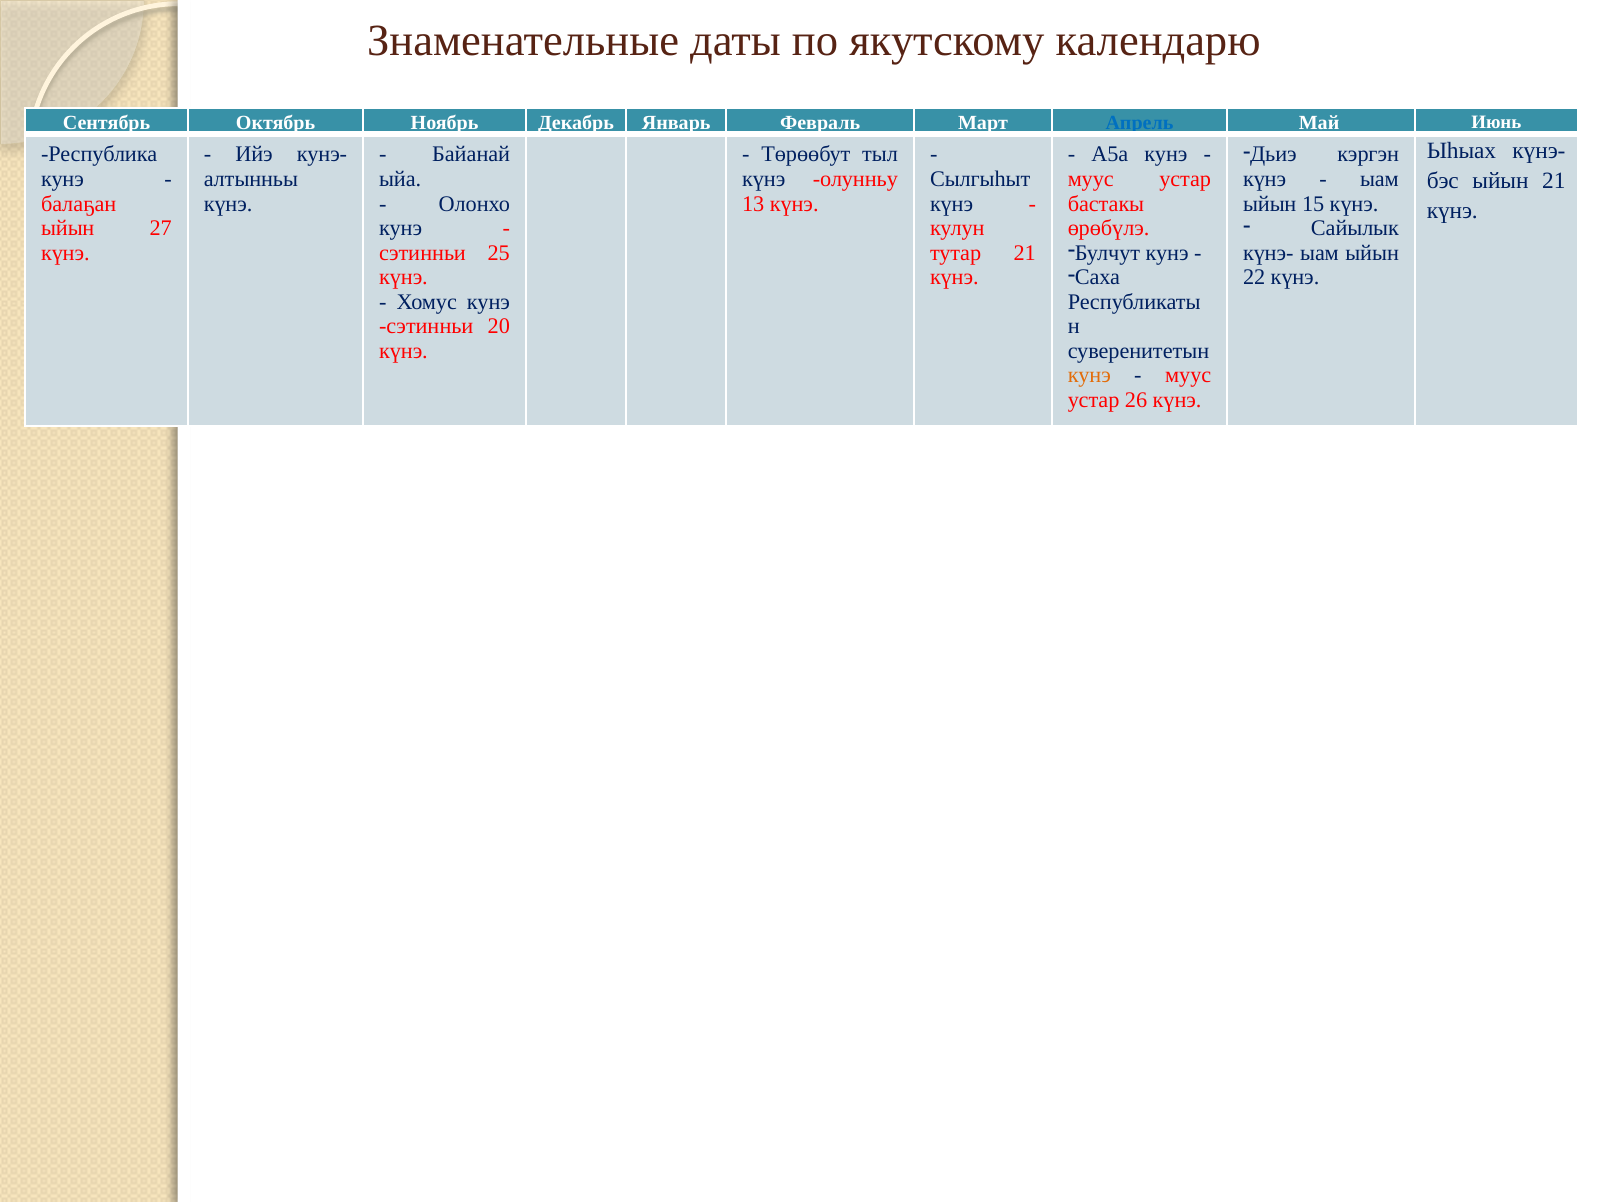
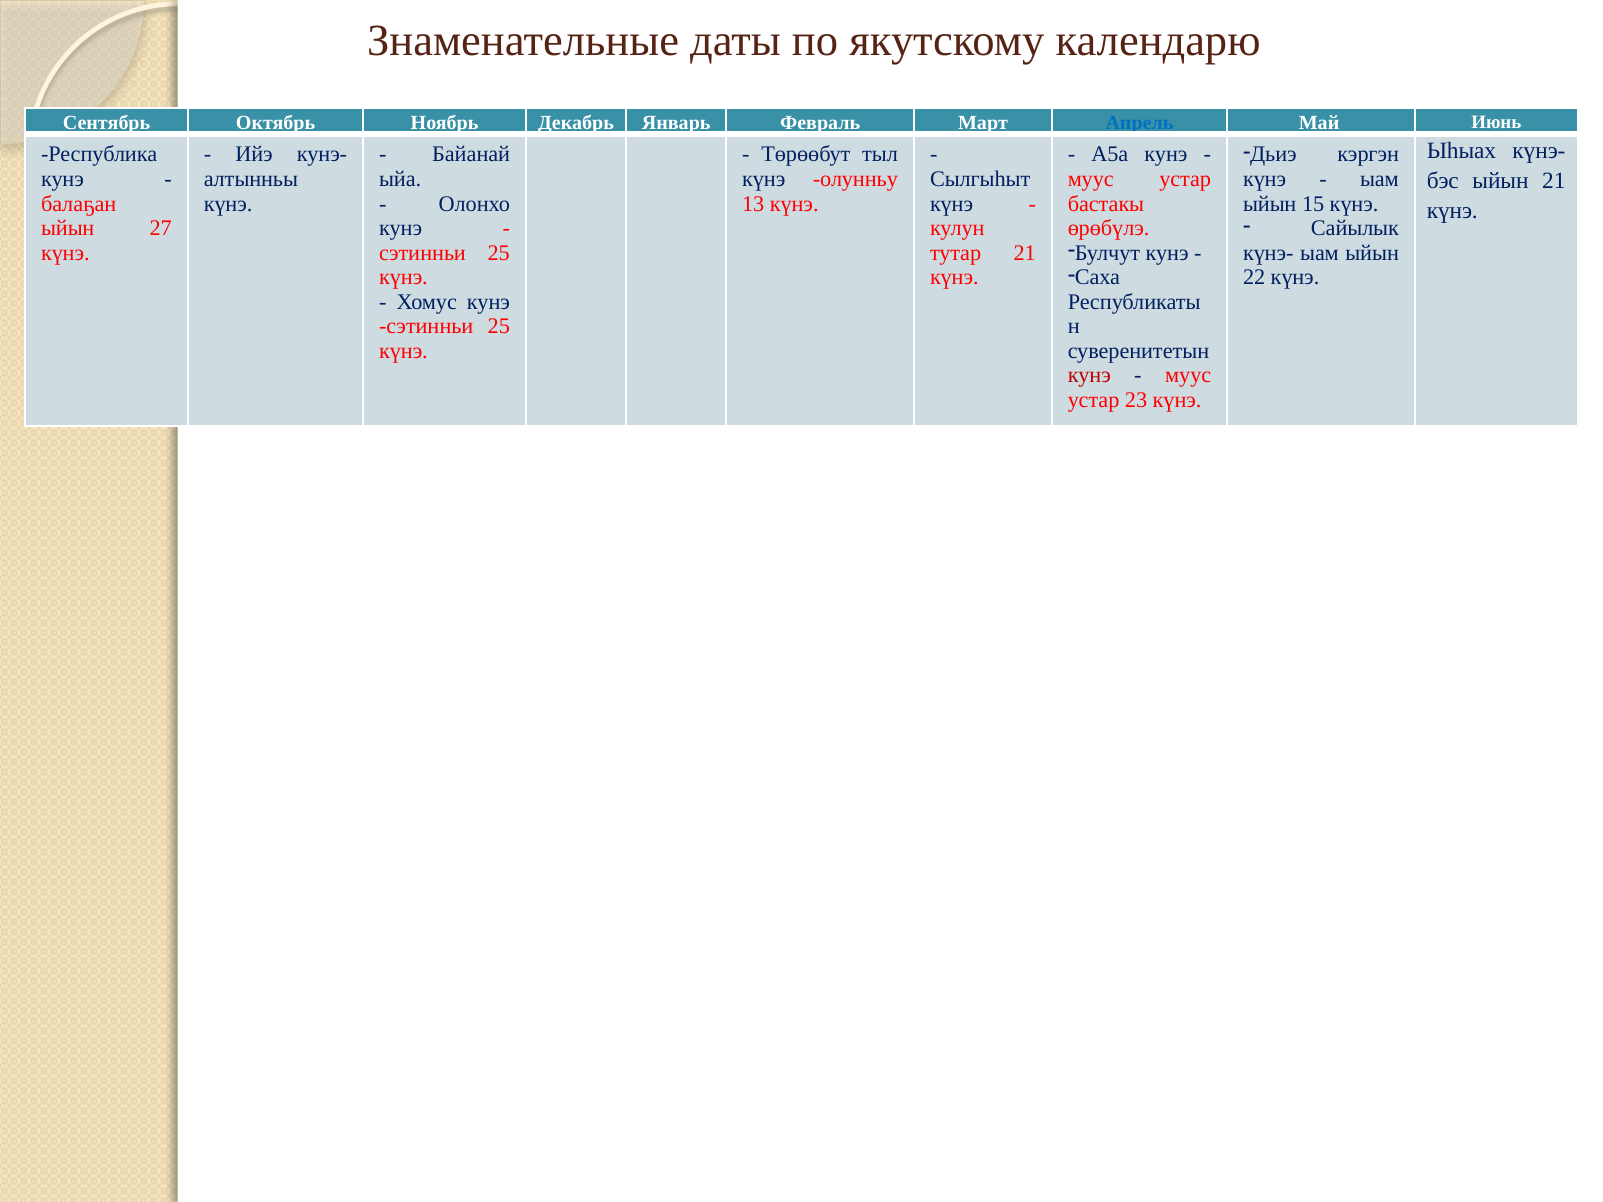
20 at (499, 327): 20 -> 25
кунэ at (1089, 376) colour: orange -> red
26: 26 -> 23
